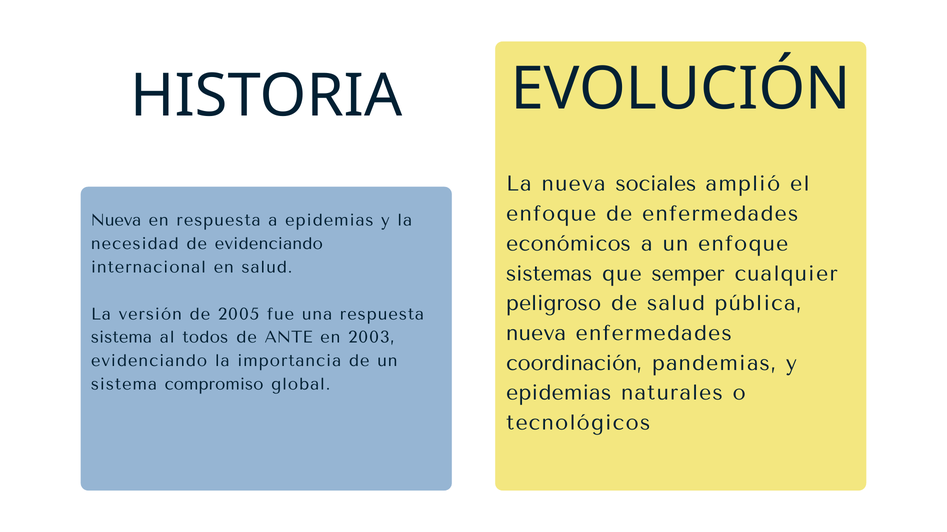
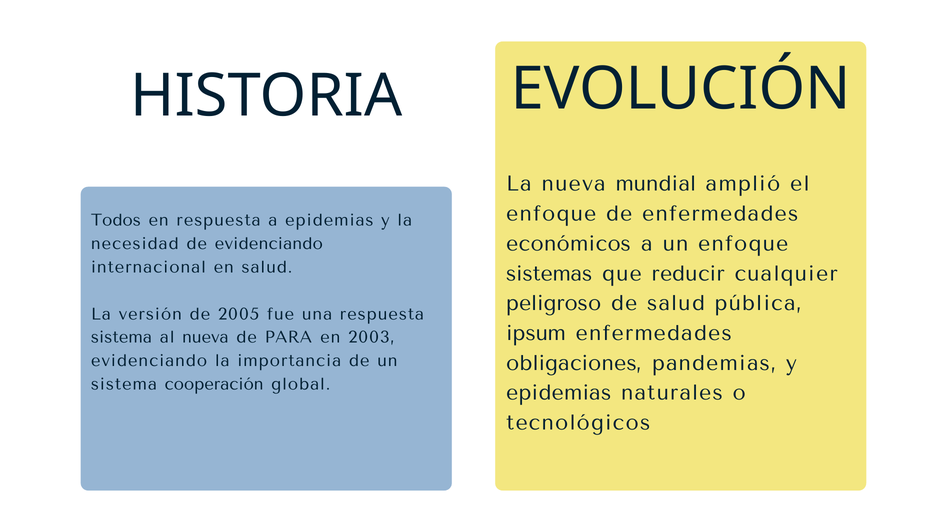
sociales: sociales -> mundial
Nueva at (116, 221): Nueva -> Todos
semper: semper -> reducir
nueva at (536, 334): nueva -> ipsum
al todos: todos -> nueva
ANTE: ANTE -> PARA
coordinación: coordinación -> obligaciones
compromiso: compromiso -> cooperación
